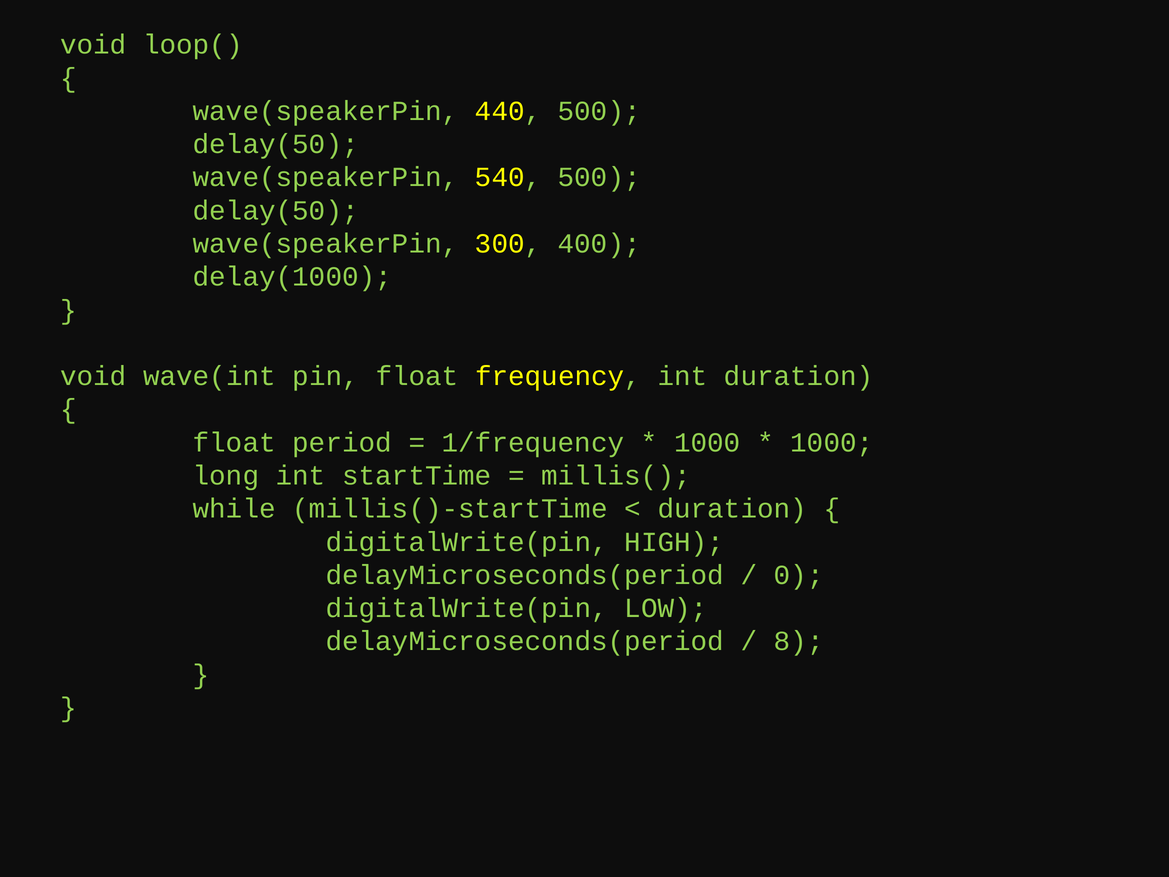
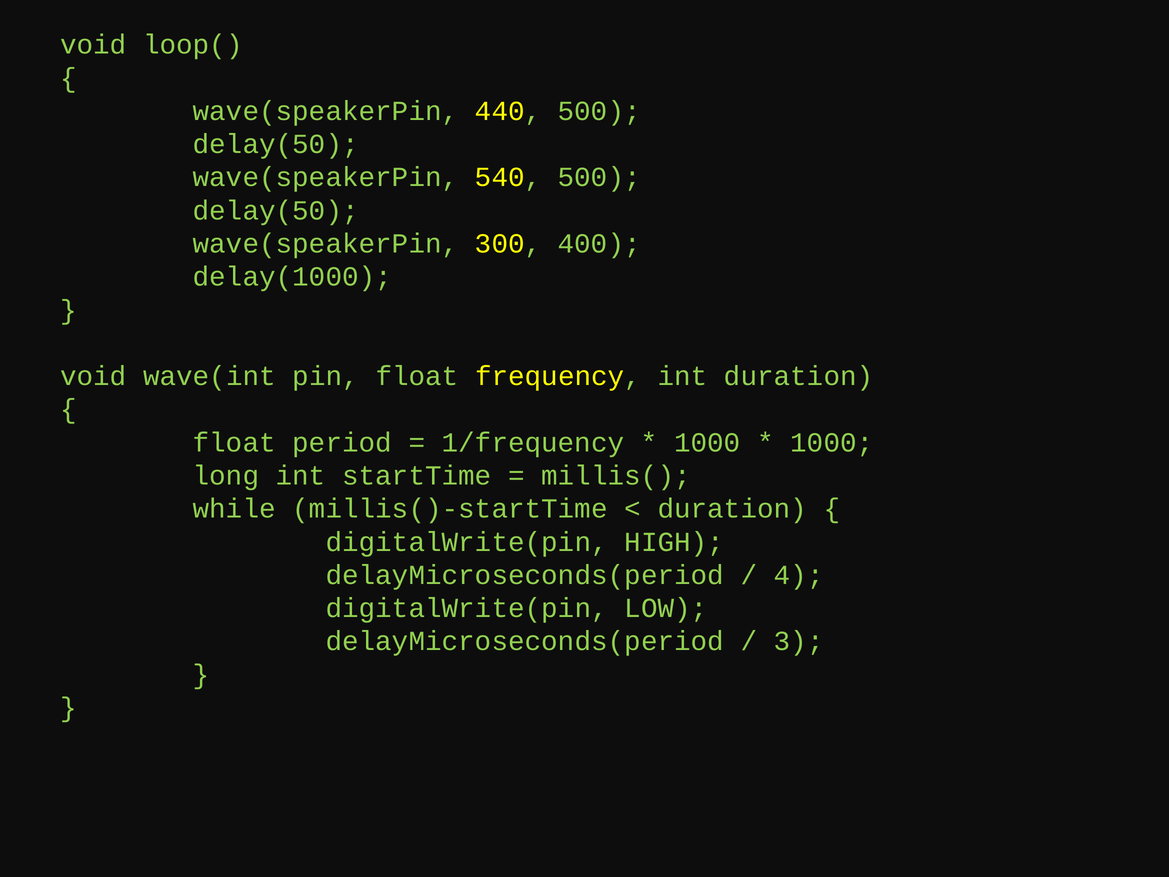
0: 0 -> 4
8: 8 -> 3
